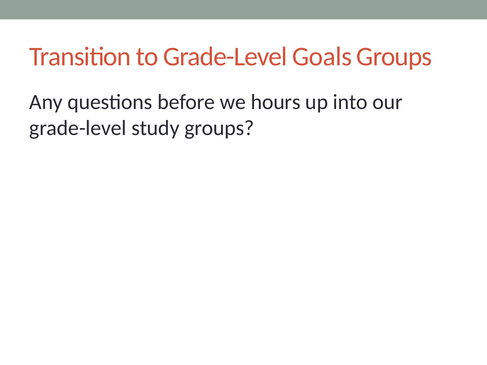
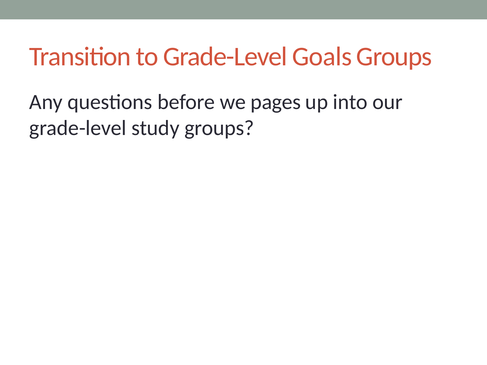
hours: hours -> pages
